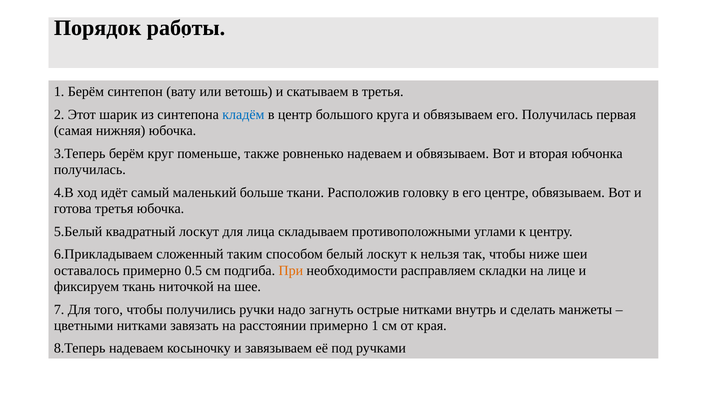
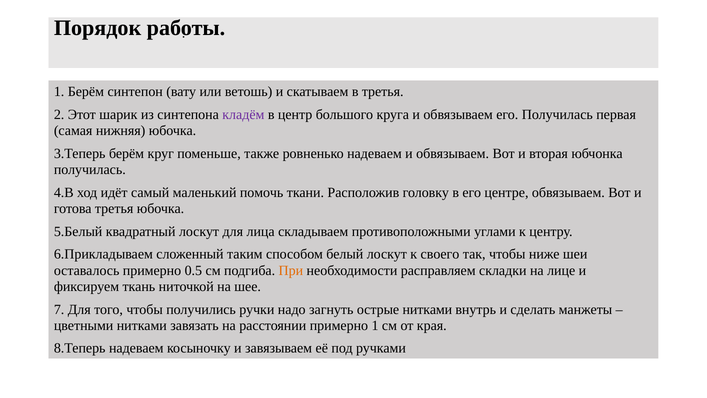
кладём colour: blue -> purple
больше: больше -> помочь
нельзя: нельзя -> своего
